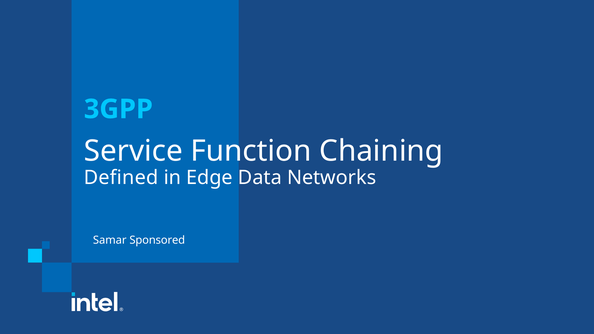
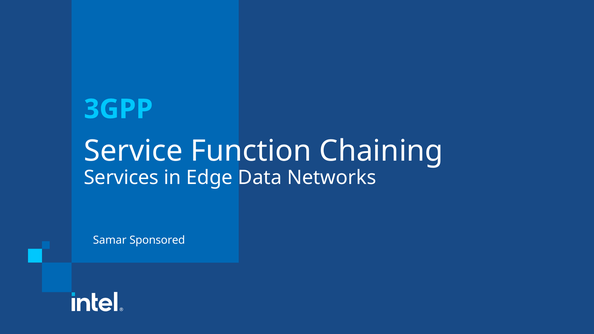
Defined: Defined -> Services
